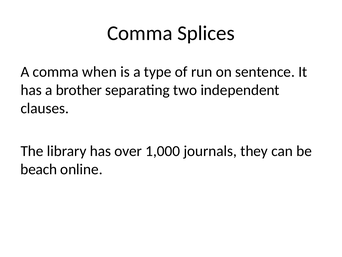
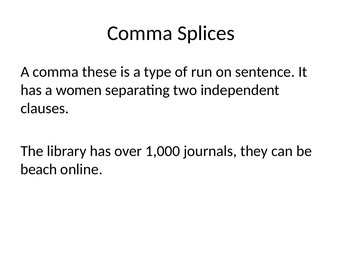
when: when -> these
brother: brother -> women
